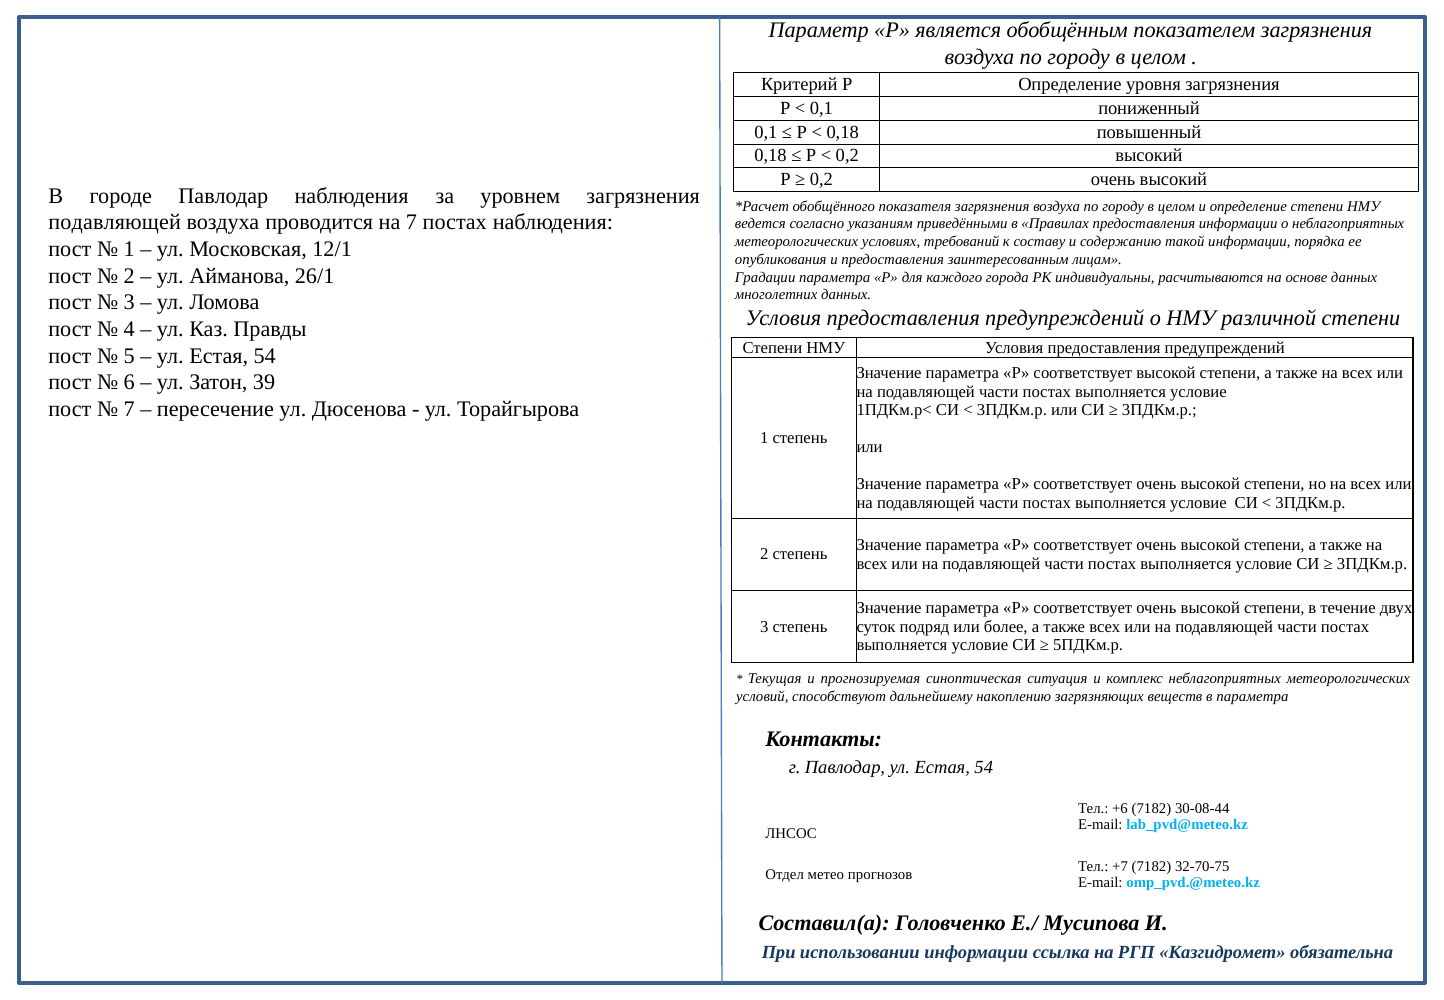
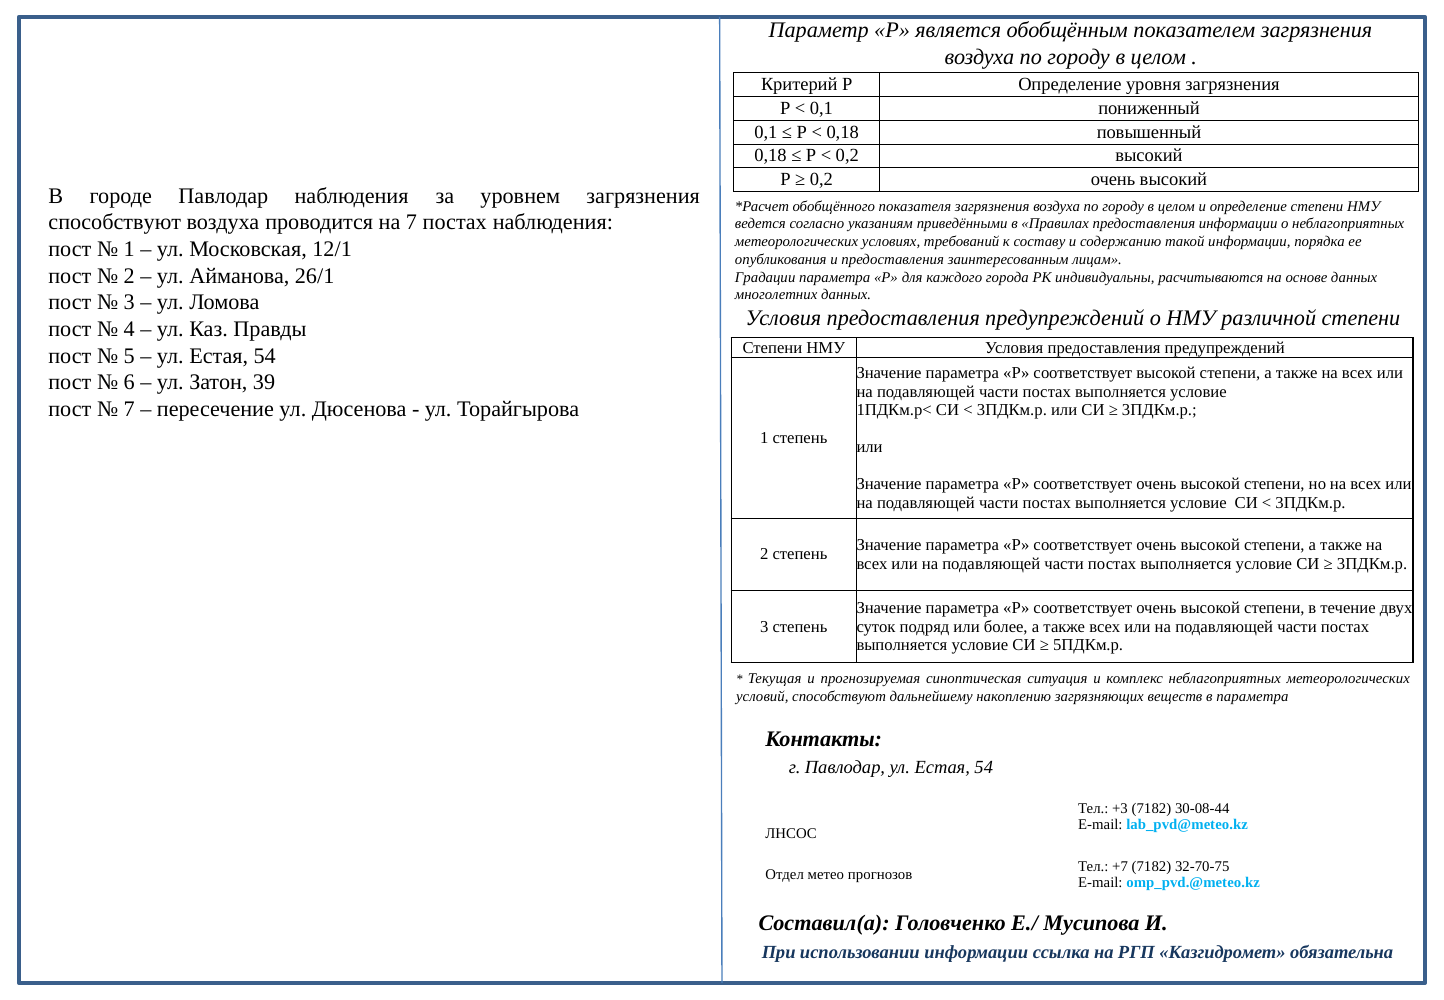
подавляющей at (115, 222): подавляющей -> способствуют
+6: +6 -> +3
